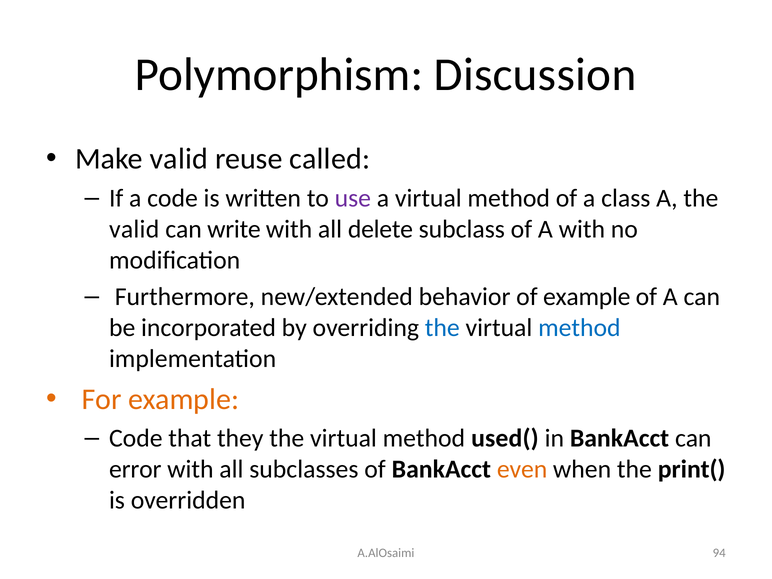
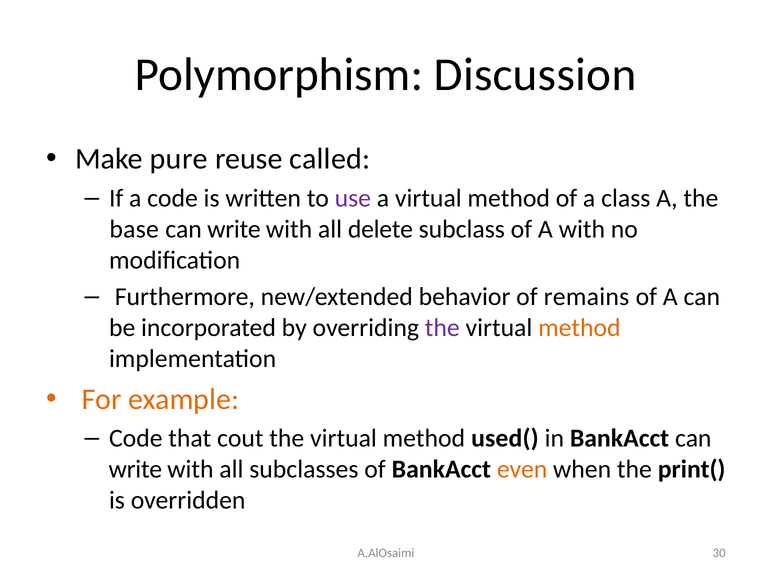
Make valid: valid -> pure
valid at (134, 229): valid -> base
of example: example -> remains
the at (442, 328) colour: blue -> purple
method at (579, 328) colour: blue -> orange
they: they -> cout
error at (135, 469): error -> write
94: 94 -> 30
